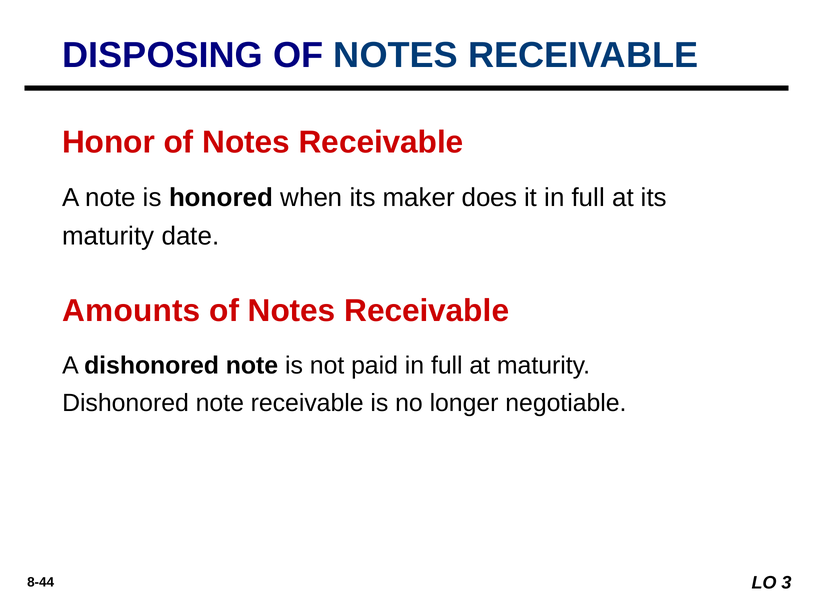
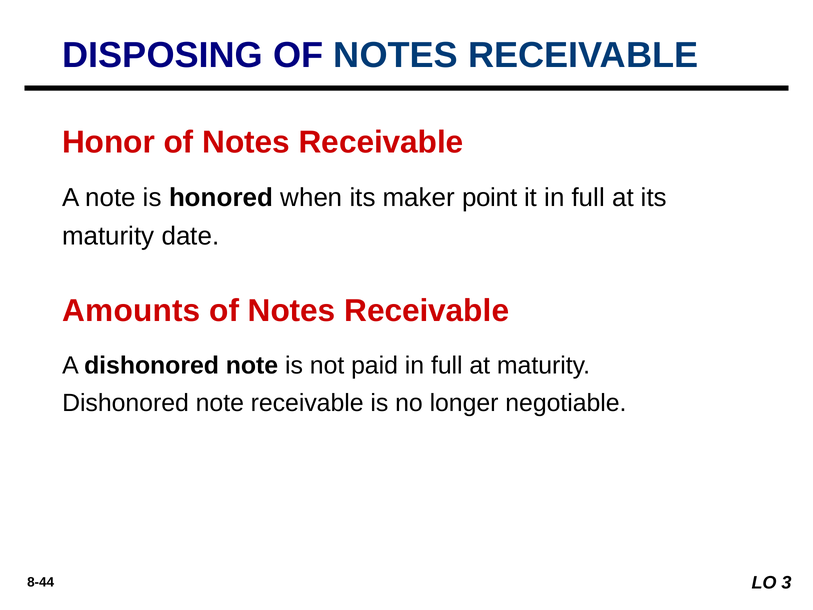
does: does -> point
